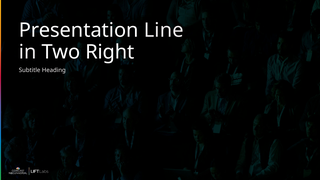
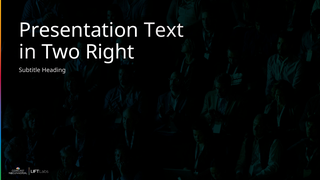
Line: Line -> Text
